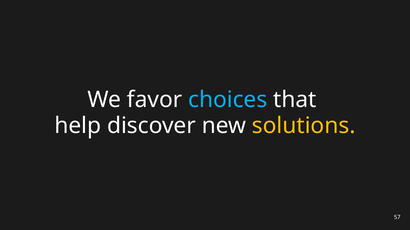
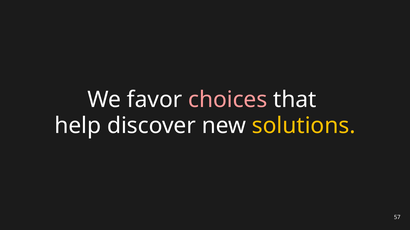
choices colour: light blue -> pink
